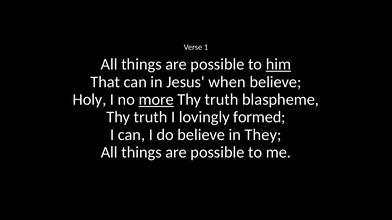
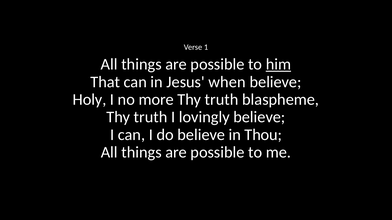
more underline: present -> none
lovingly formed: formed -> believe
They: They -> Thou
